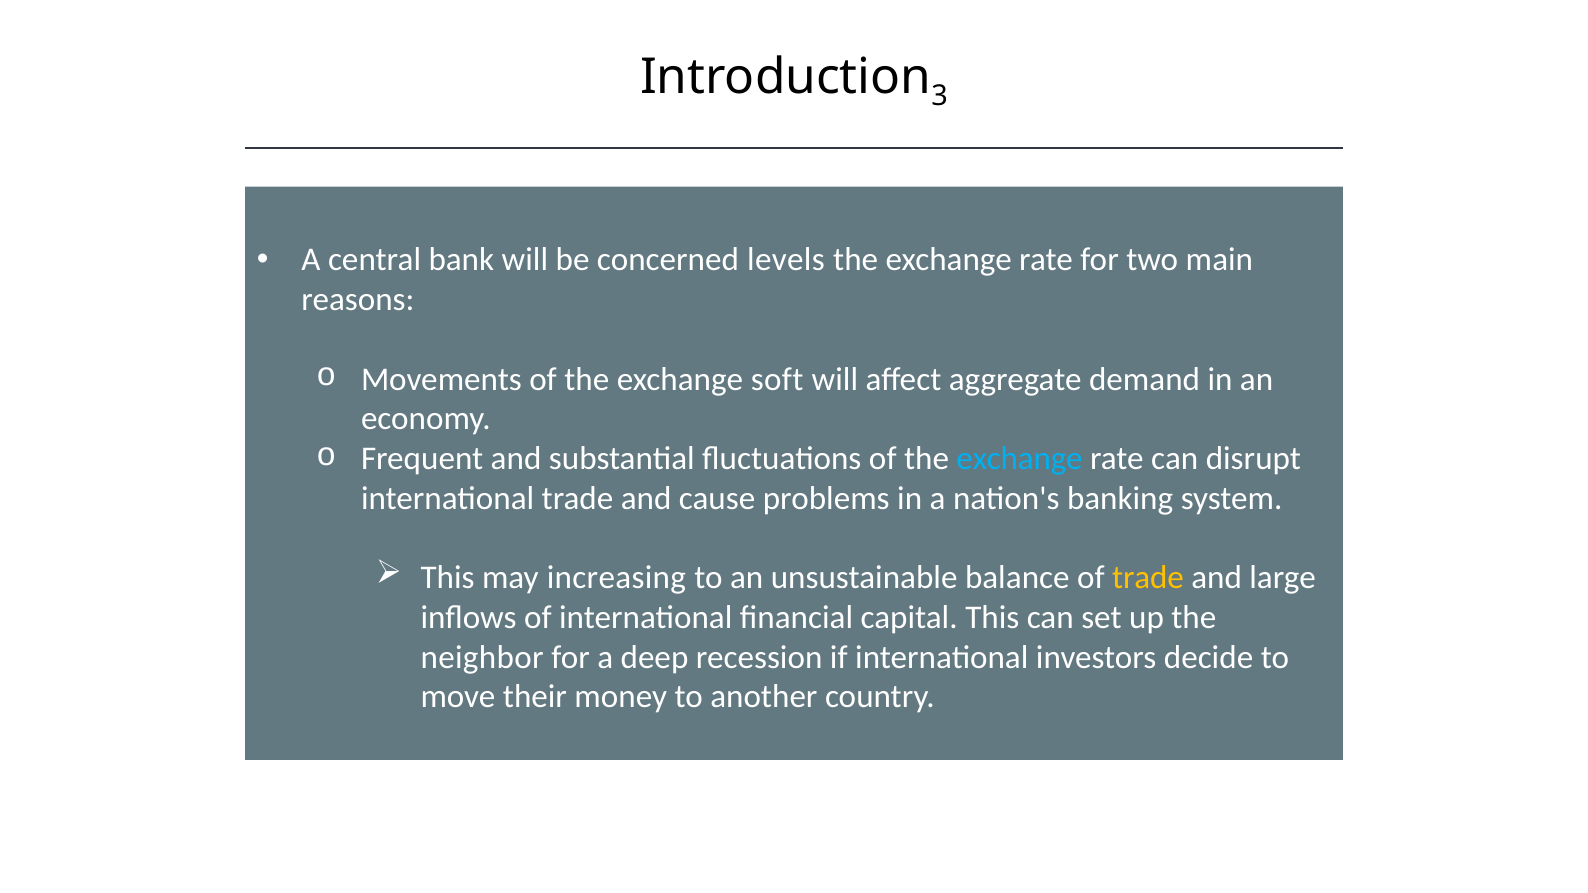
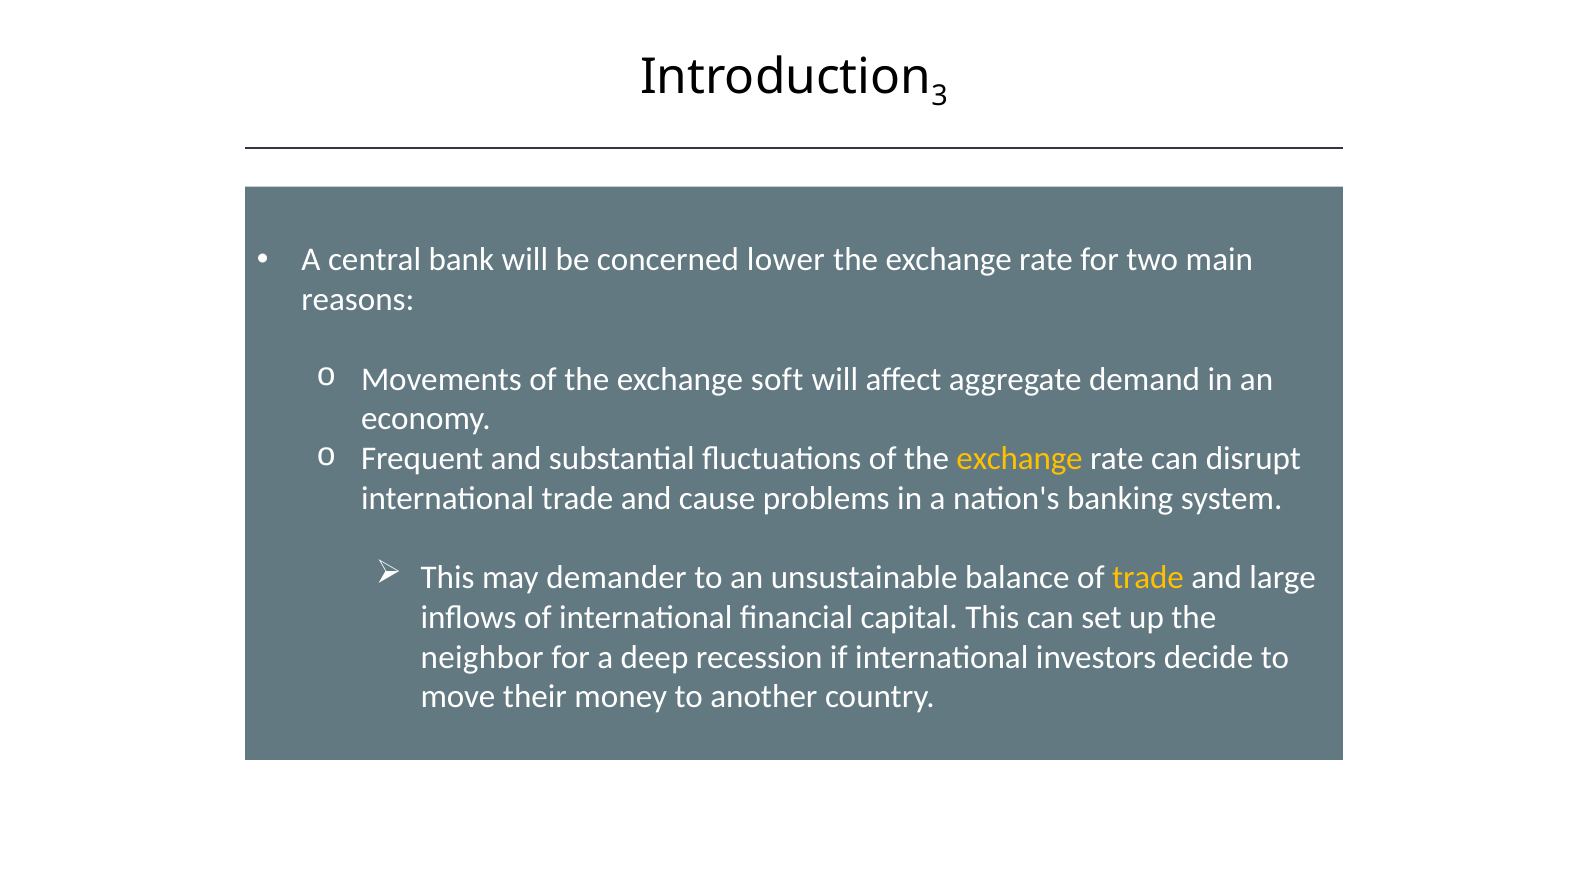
levels: levels -> lower
exchange at (1020, 459) colour: light blue -> yellow
increasing: increasing -> demander
